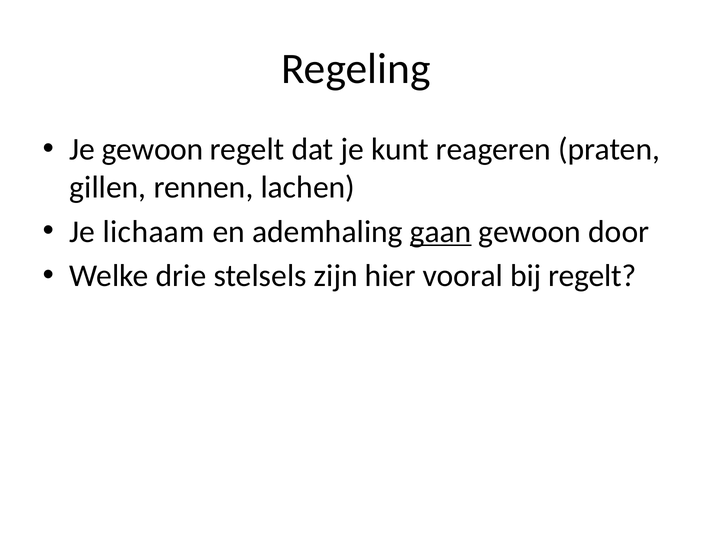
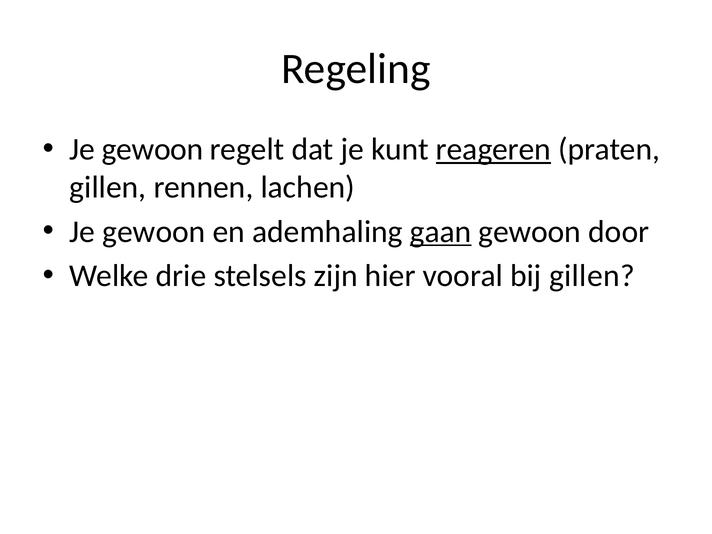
reageren underline: none -> present
lichaam at (154, 232): lichaam -> gewoon
bij regelt: regelt -> gillen
